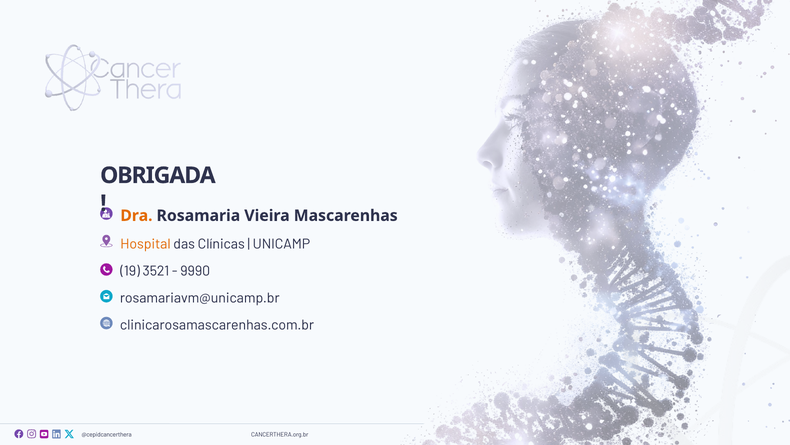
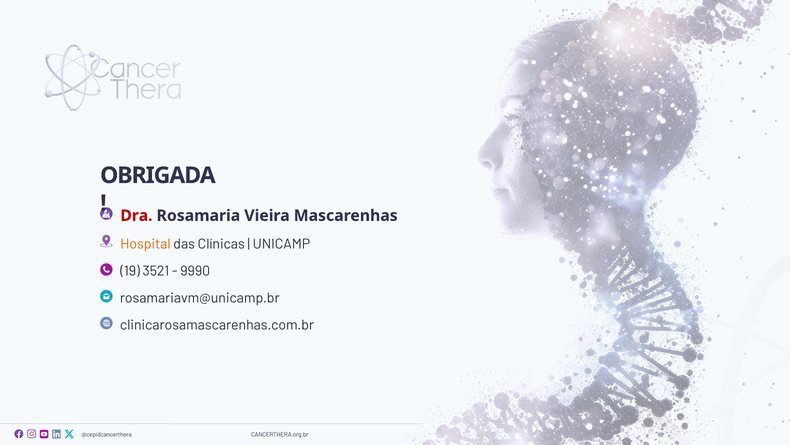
Dra colour: orange -> red
